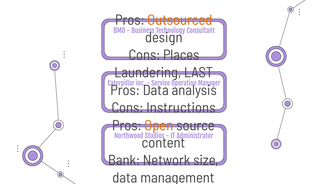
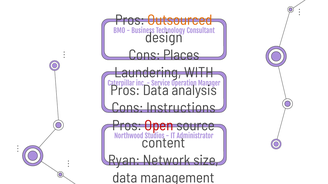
LAST: LAST -> WITH
Open colour: orange -> red
Bank: Bank -> Ryan
